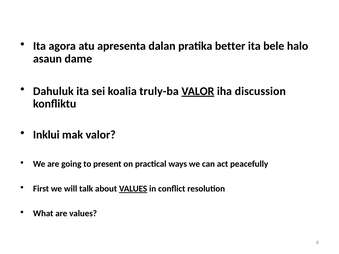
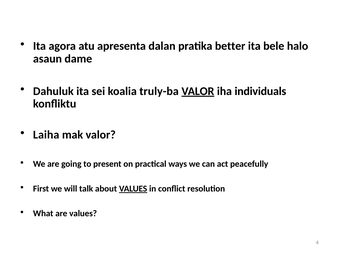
discussion: discussion -> individuals
Inklui: Inklui -> Laiha
